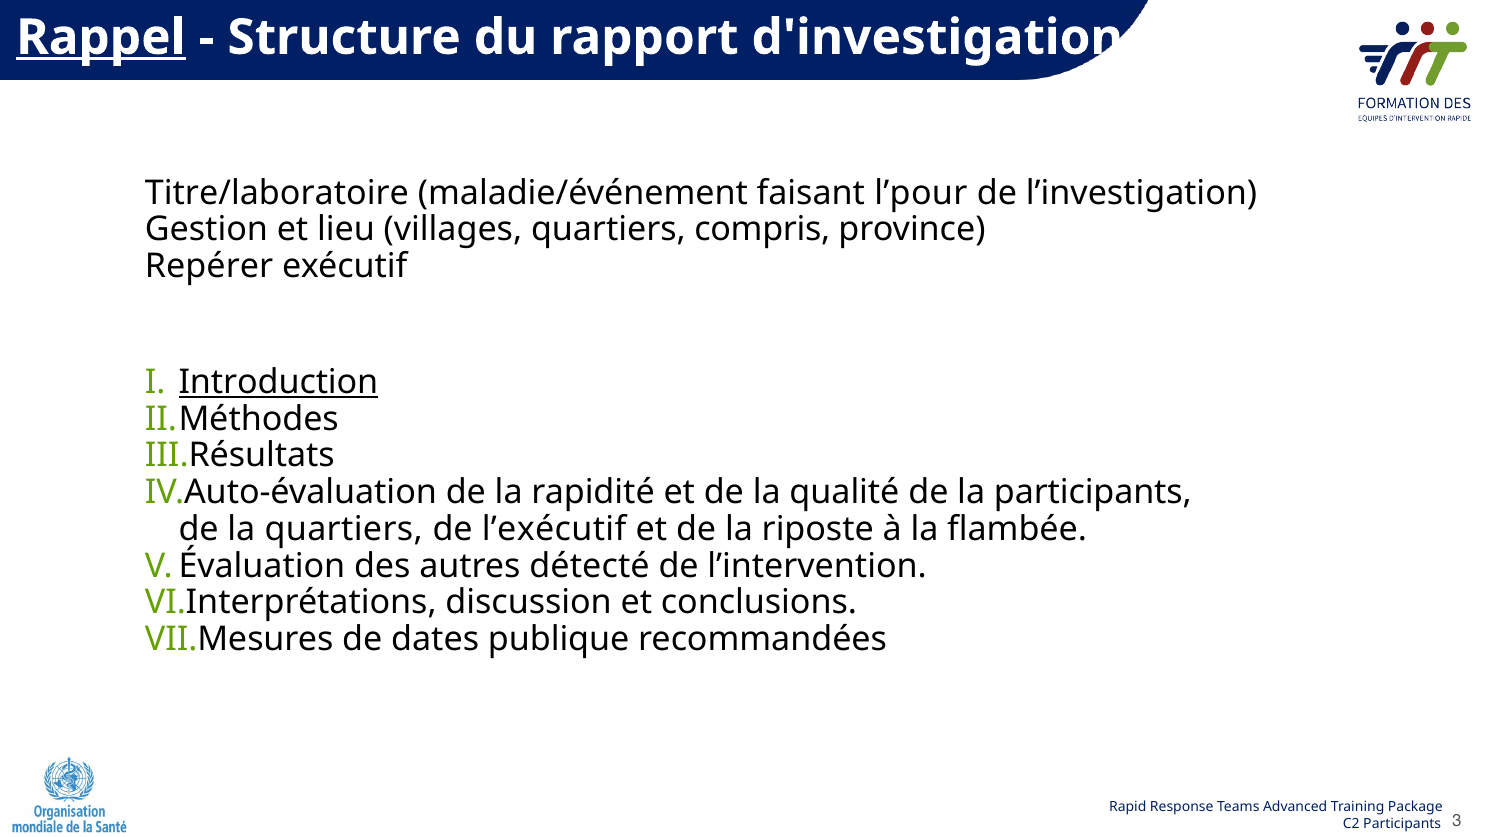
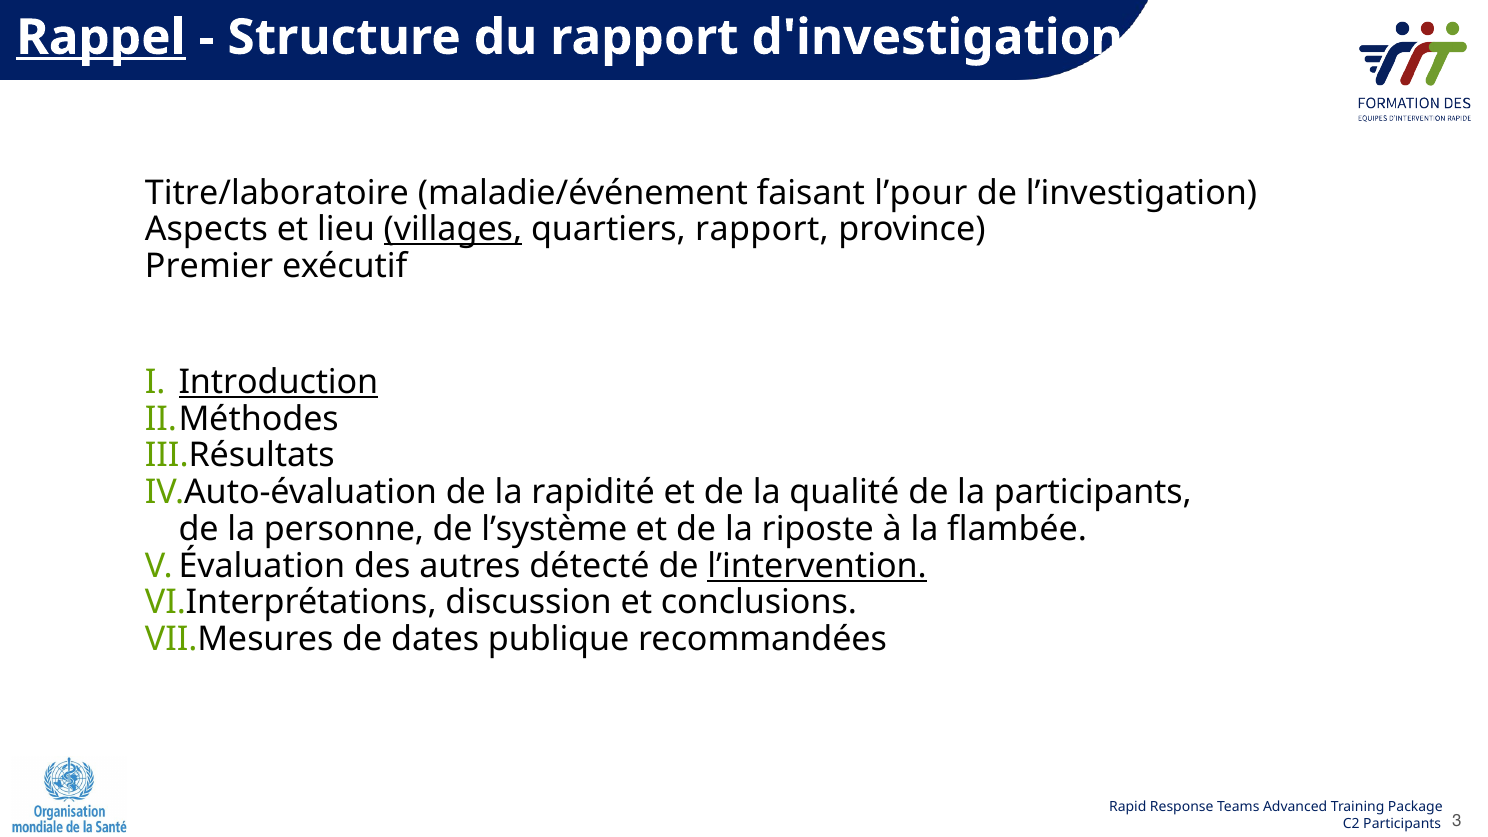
Gestion: Gestion -> Aspects
villages underline: none -> present
quartiers compris: compris -> rapport
Repérer: Repérer -> Premier
la quartiers: quartiers -> personne
l’exécutif: l’exécutif -> l’système
l’intervention underline: none -> present
